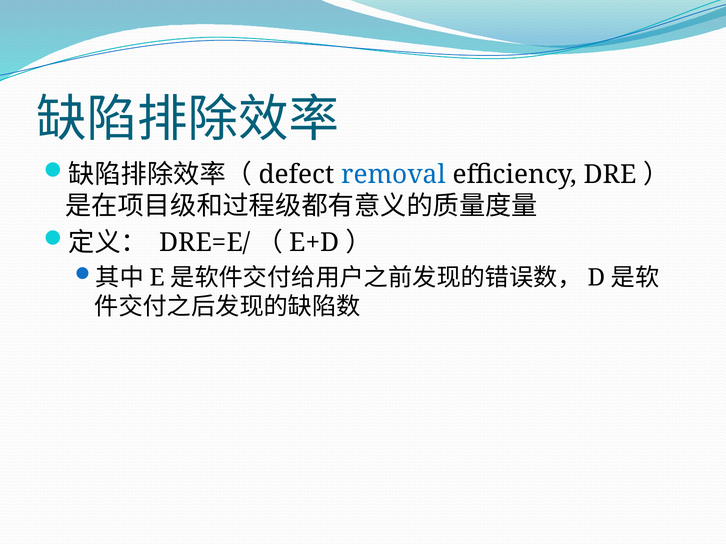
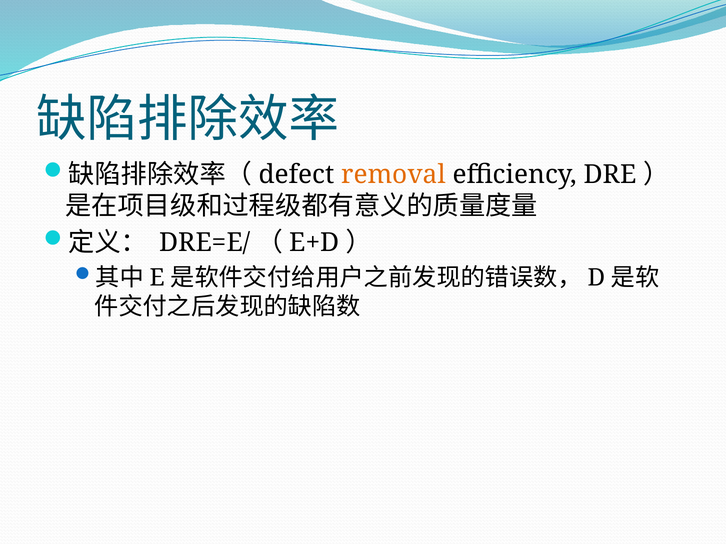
removal colour: blue -> orange
